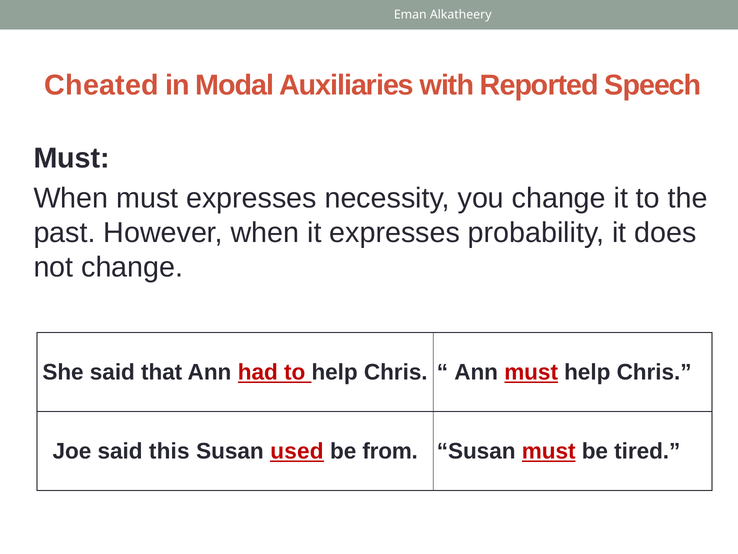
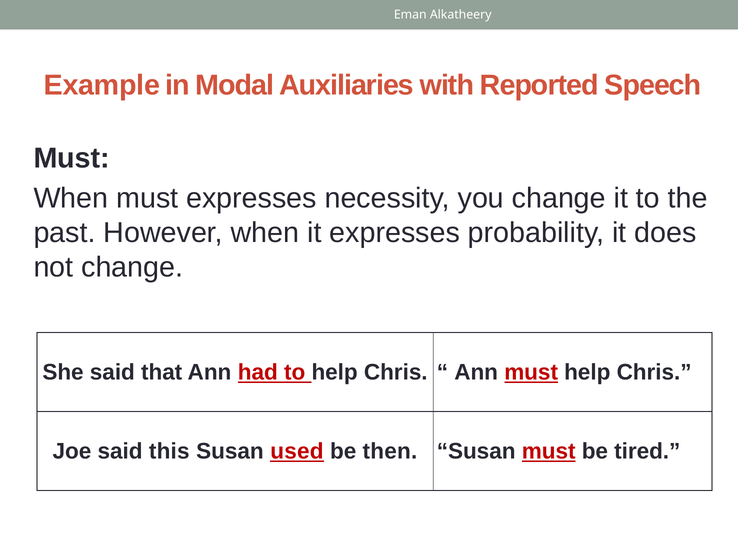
Cheated: Cheated -> Example
from: from -> then
